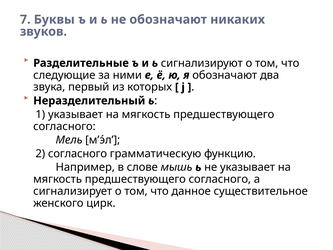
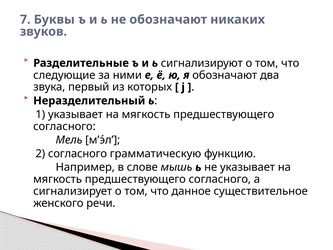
цирк: цирк -> речи
